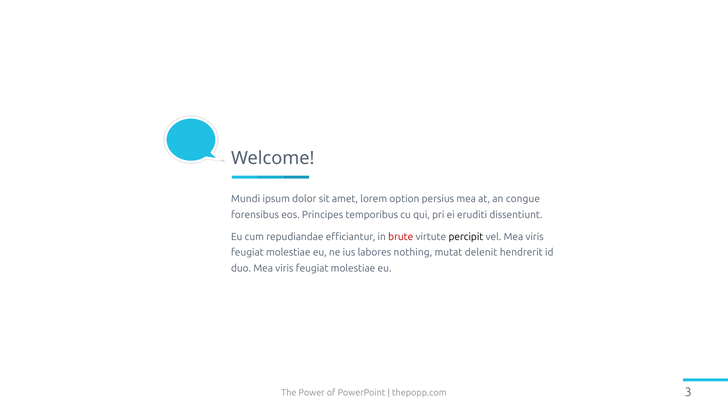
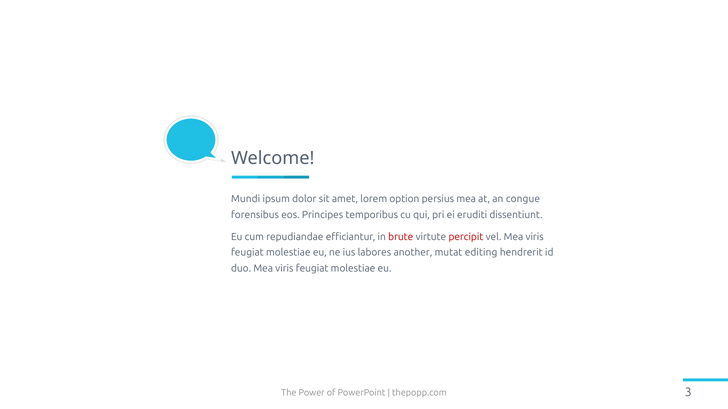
percipit colour: black -> red
nothing: nothing -> another
delenit: delenit -> editing
